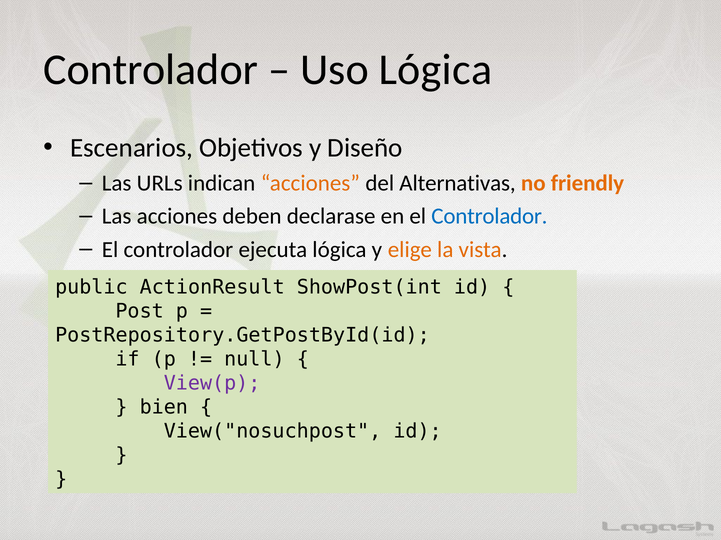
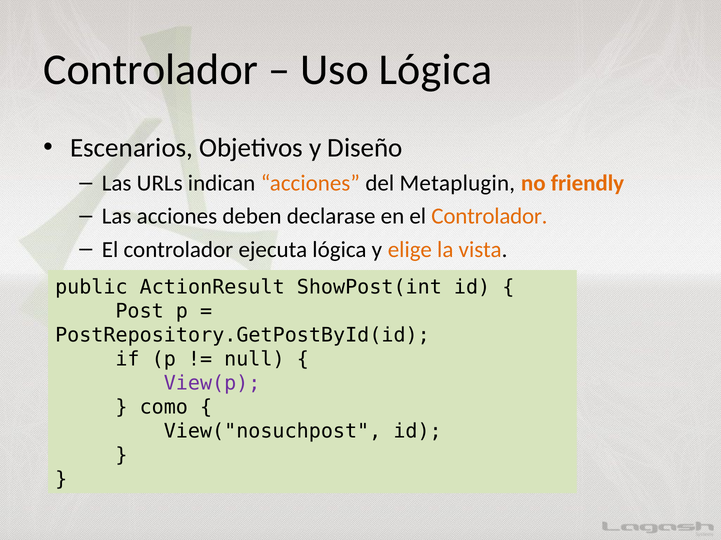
Alternativas: Alternativas -> Metaplugin
Controlador at (489, 217) colour: blue -> orange
bien: bien -> como
